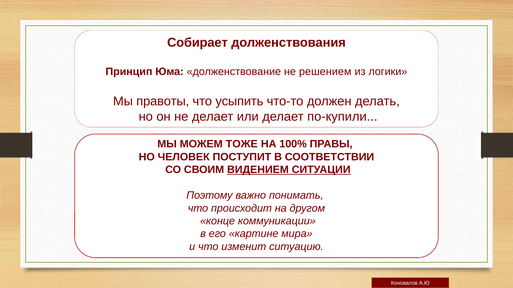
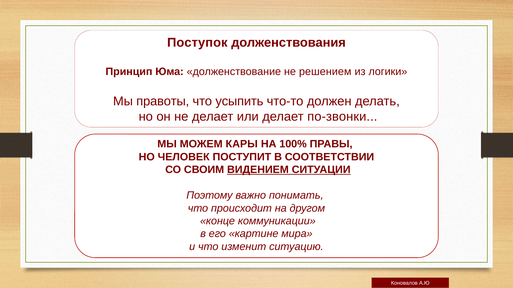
Собирает: Собирает -> Поступок
по-купили: по-купили -> по-звонки
ТОЖЕ: ТОЖЕ -> КАРЫ
